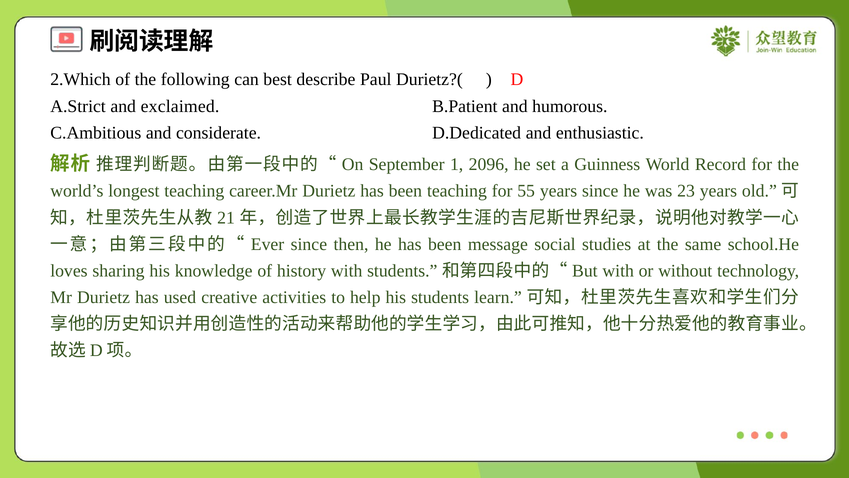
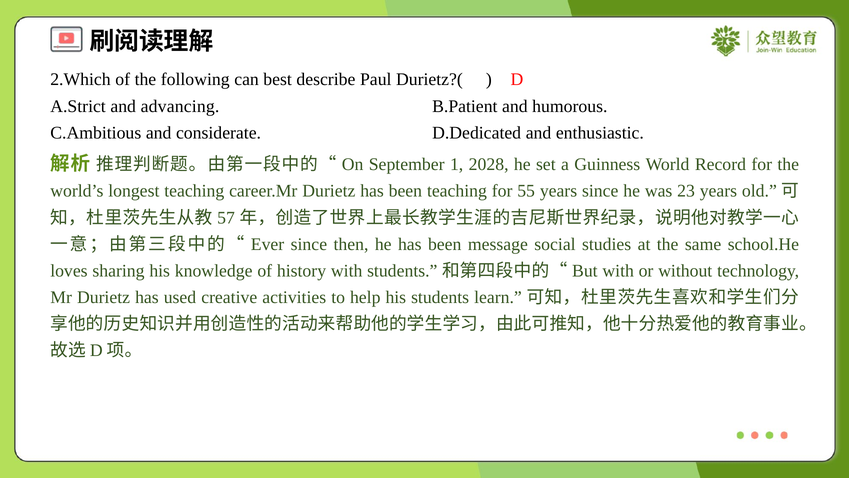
exclaimed: exclaimed -> advancing
2096: 2096 -> 2028
21: 21 -> 57
